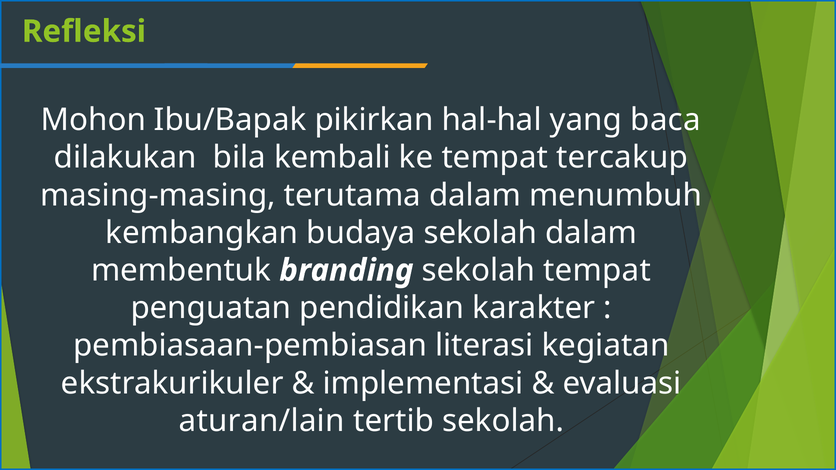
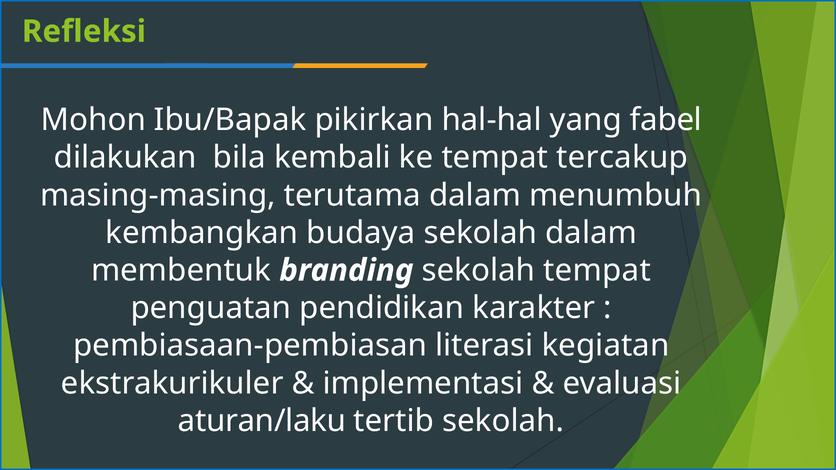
baca: baca -> fabel
aturan/lain: aturan/lain -> aturan/laku
